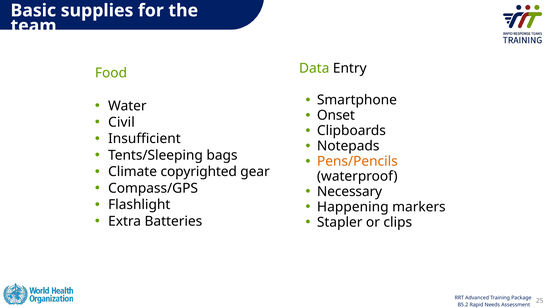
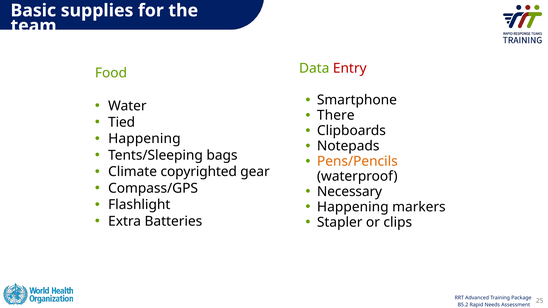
Entry colour: black -> red
Onset: Onset -> There
Civil: Civil -> Tied
Insufficient at (144, 139): Insufficient -> Happening
